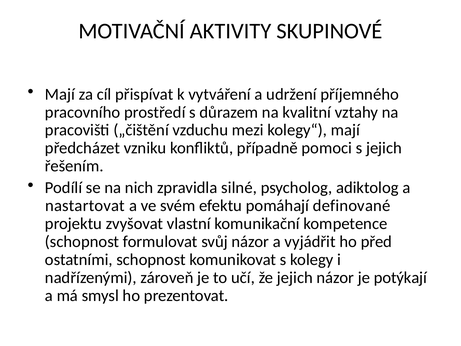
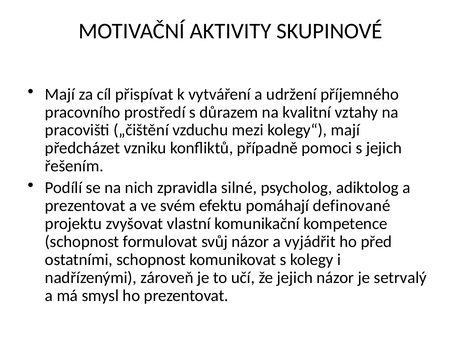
nastartovat at (85, 206): nastartovat -> prezentovat
potýkají: potýkají -> setrvalý
